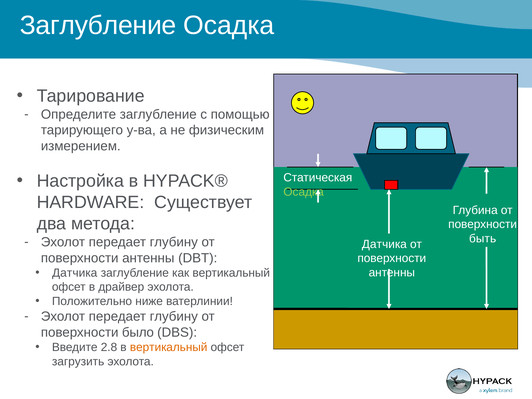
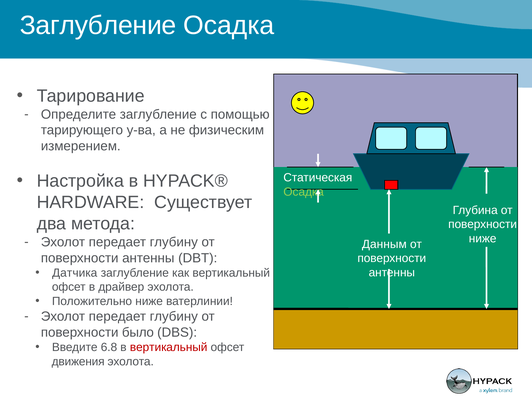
быть at (483, 239): быть -> ниже
Датчика at (384, 244): Датчика -> Данным
2.8: 2.8 -> 6.8
вертикальный at (169, 347) colour: orange -> red
загрузить: загрузить -> движения
